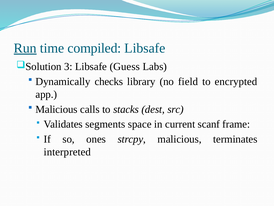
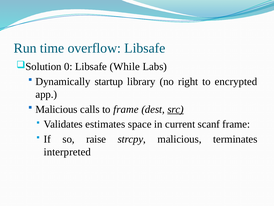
Run underline: present -> none
compiled: compiled -> overflow
3: 3 -> 0
Guess: Guess -> While
checks: checks -> startup
field: field -> right
to stacks: stacks -> frame
src underline: none -> present
segments: segments -> estimates
ones: ones -> raise
